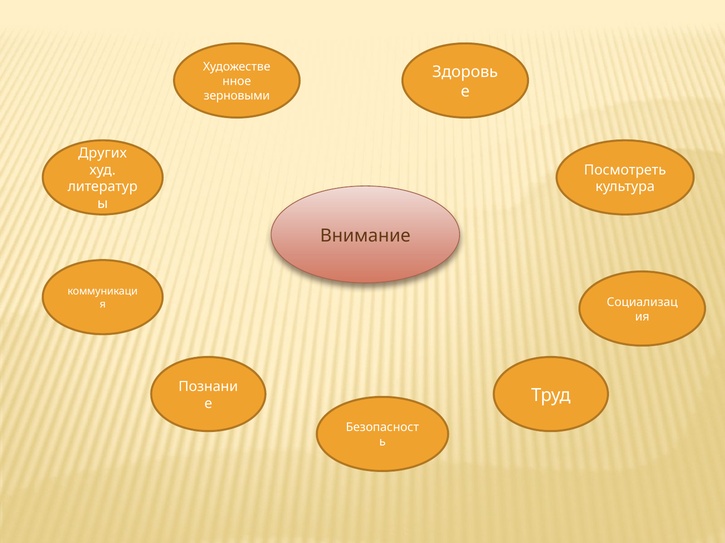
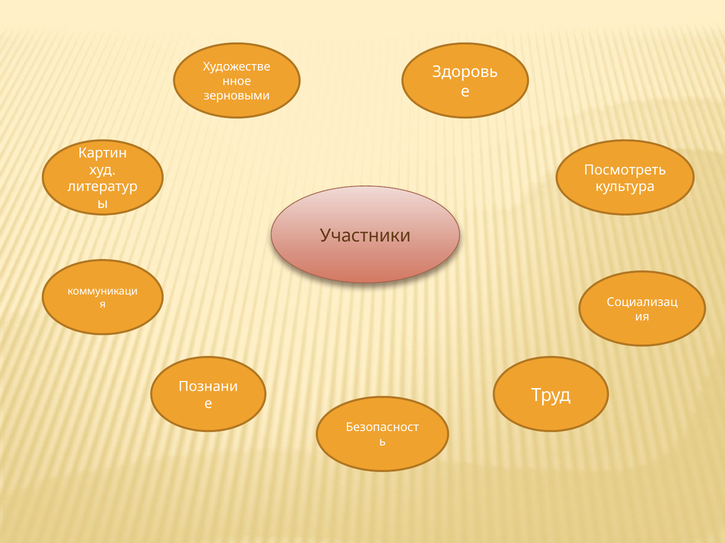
Других: Других -> Картин
Внимание: Внимание -> Участники
